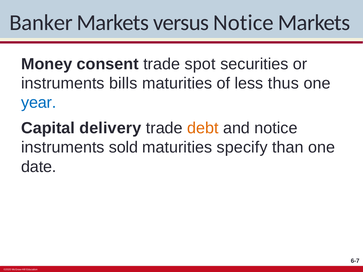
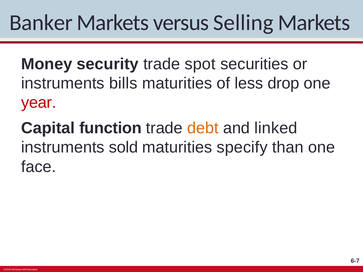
versus Notice: Notice -> Selling
consent: consent -> security
thus: thus -> drop
year colour: blue -> red
delivery: delivery -> function
and notice: notice -> linked
date: date -> face
